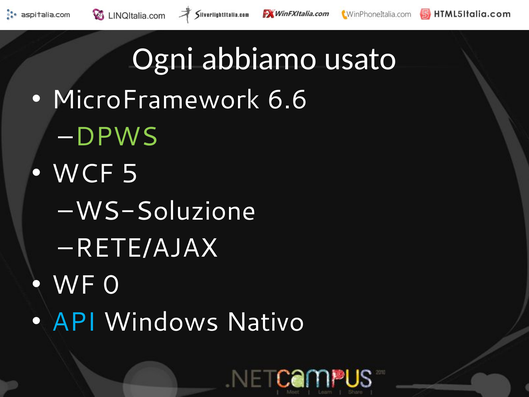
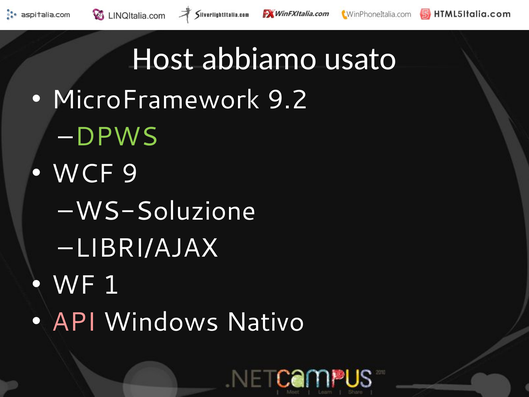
Ogni: Ogni -> Host
6.6: 6.6 -> 9.2
5: 5 -> 9
RETE/AJAX: RETE/AJAX -> LIBRI/AJAX
0: 0 -> 1
API colour: light blue -> pink
